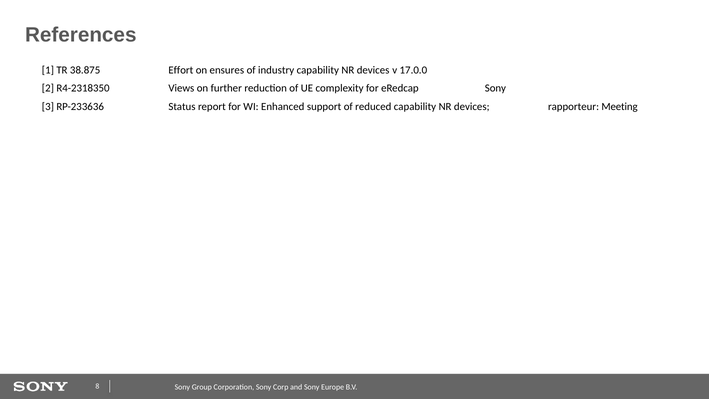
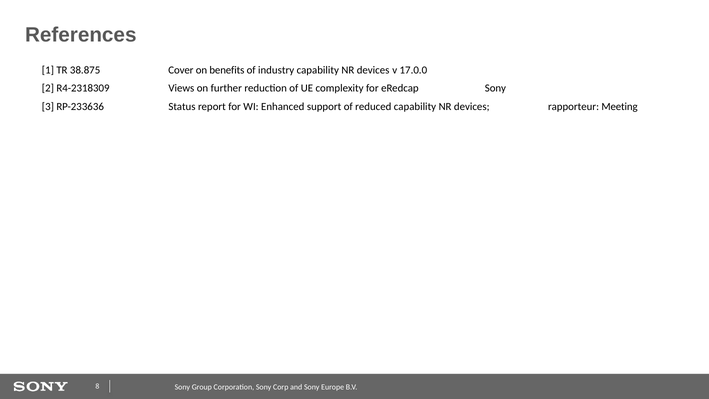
Effort: Effort -> Cover
ensures: ensures -> benefits
R4-2318350: R4-2318350 -> R4-2318309
